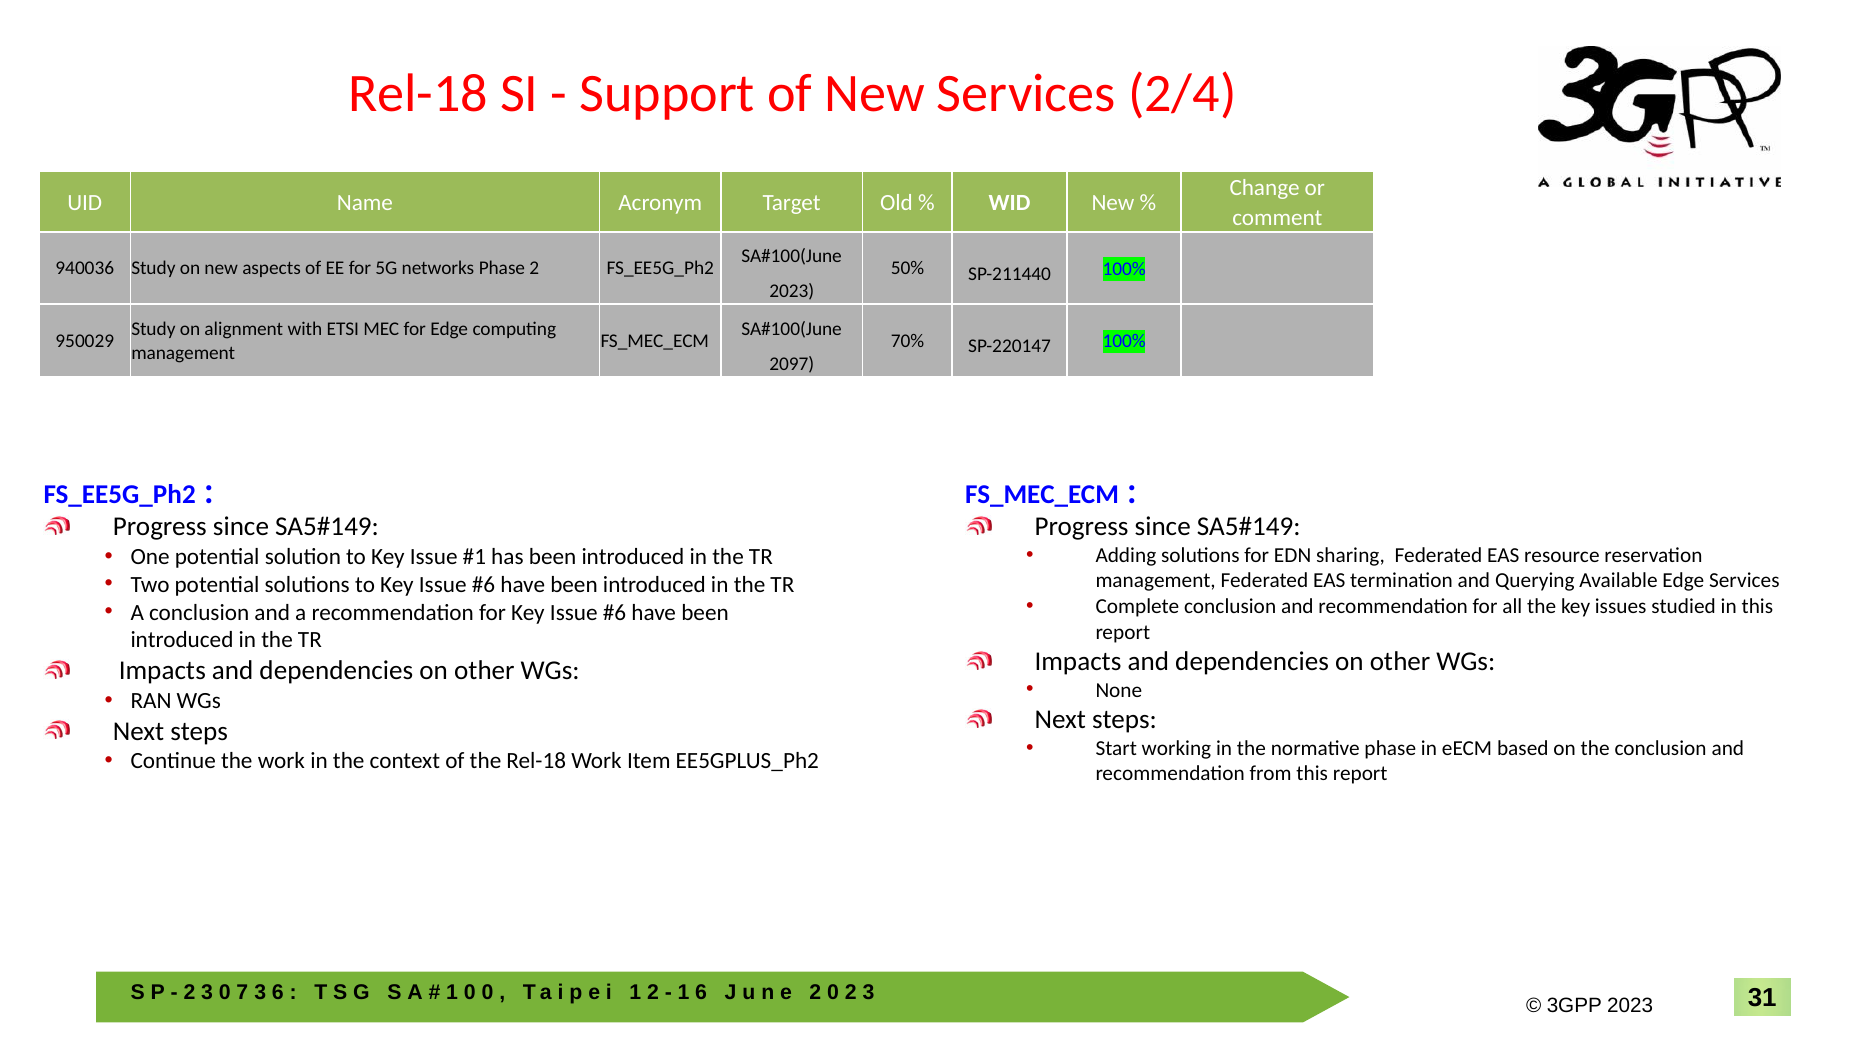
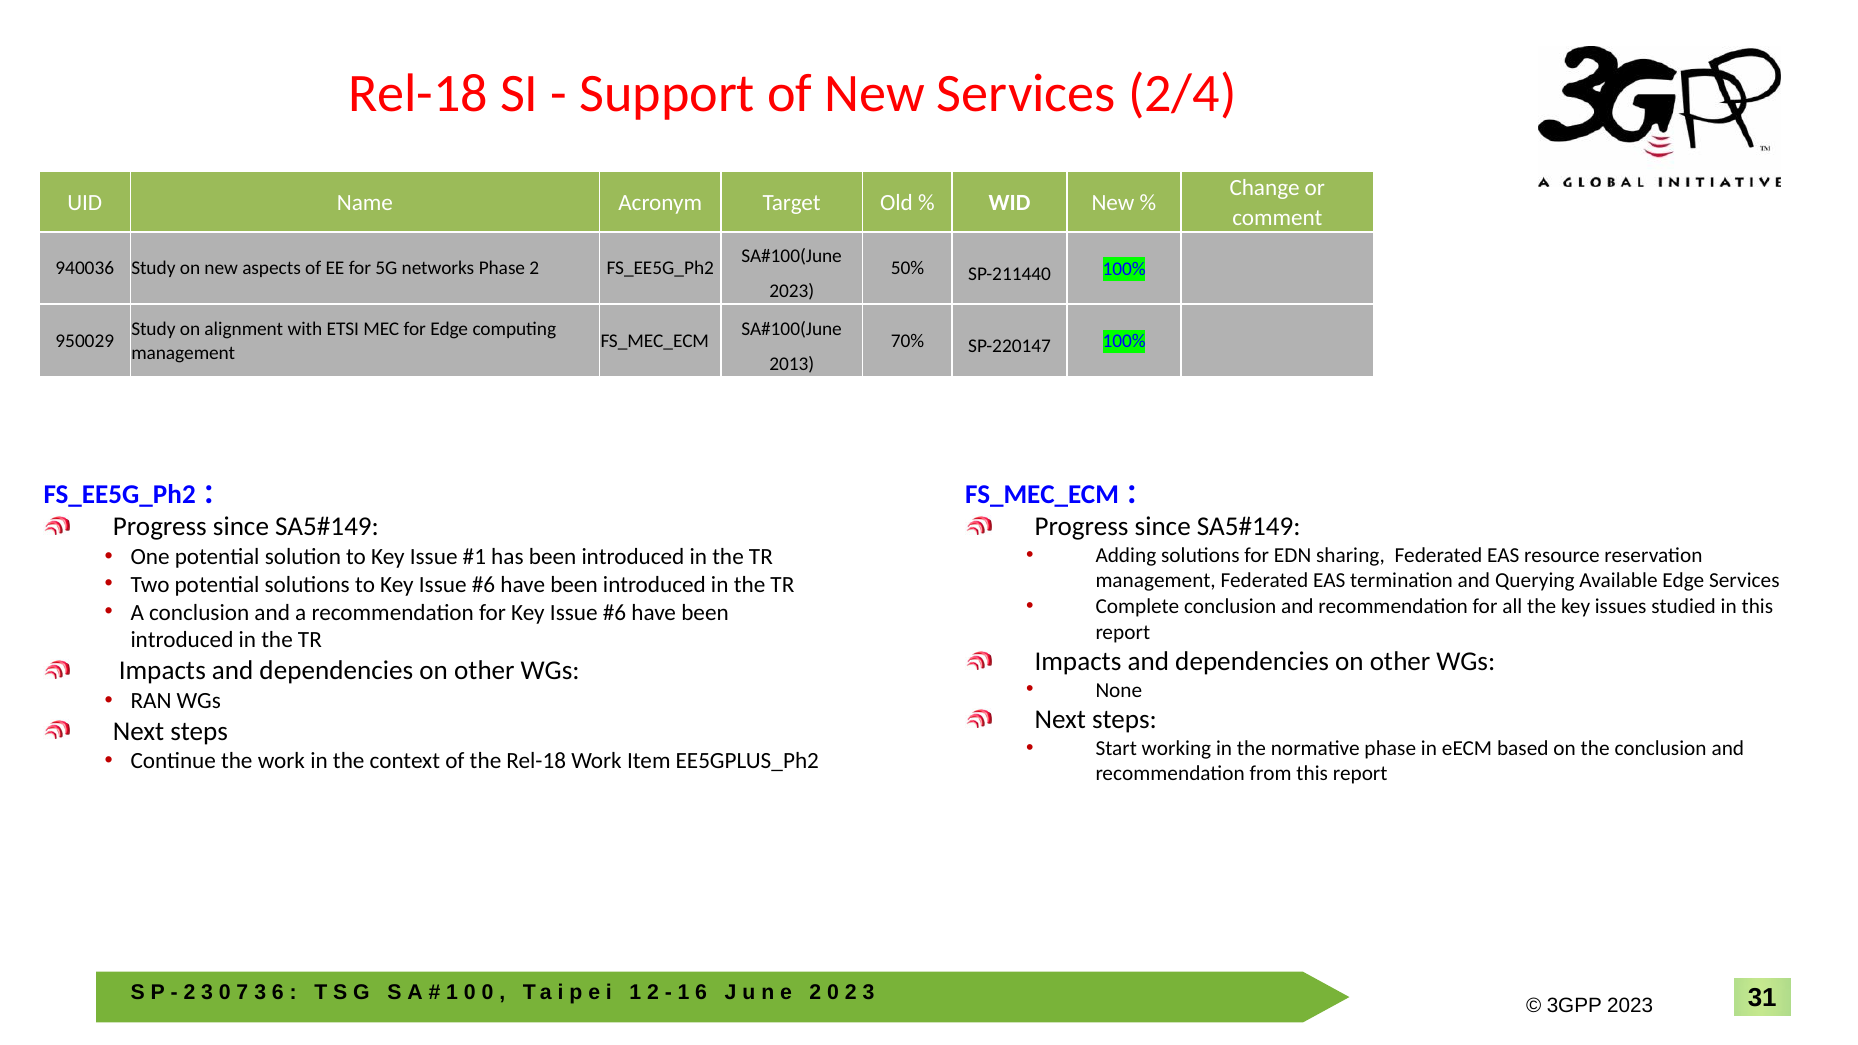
2097: 2097 -> 2013
